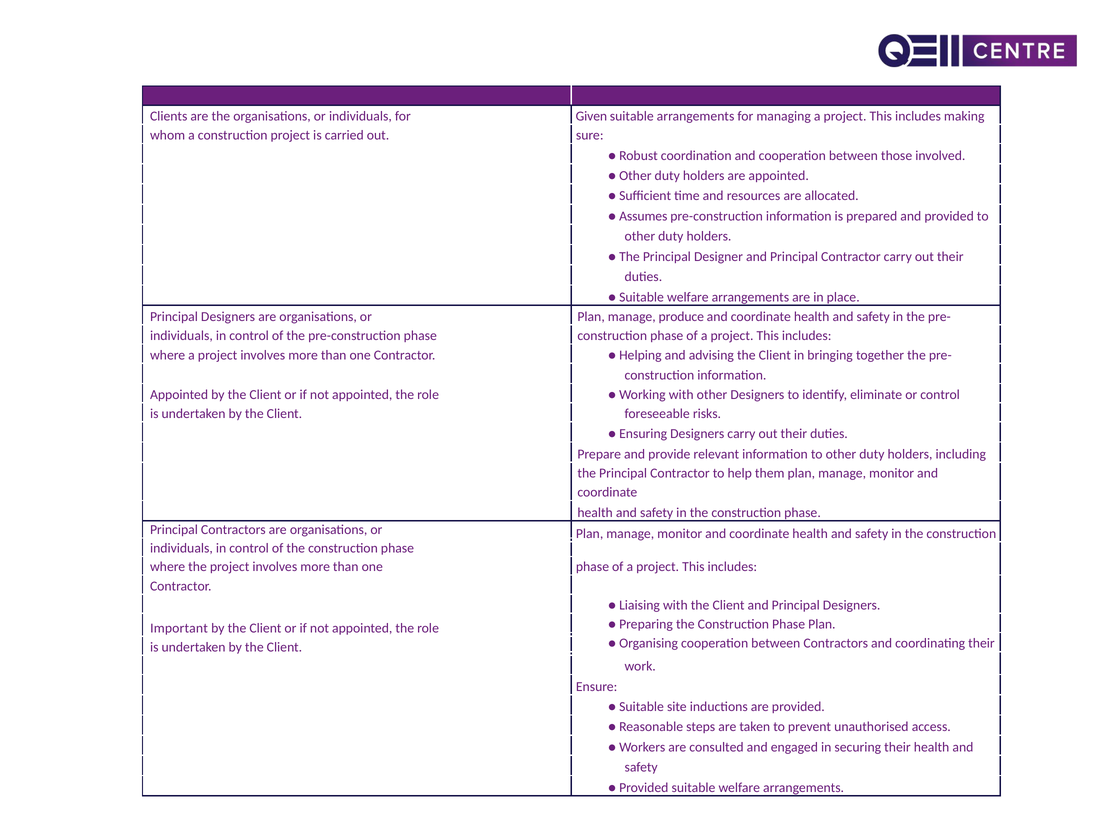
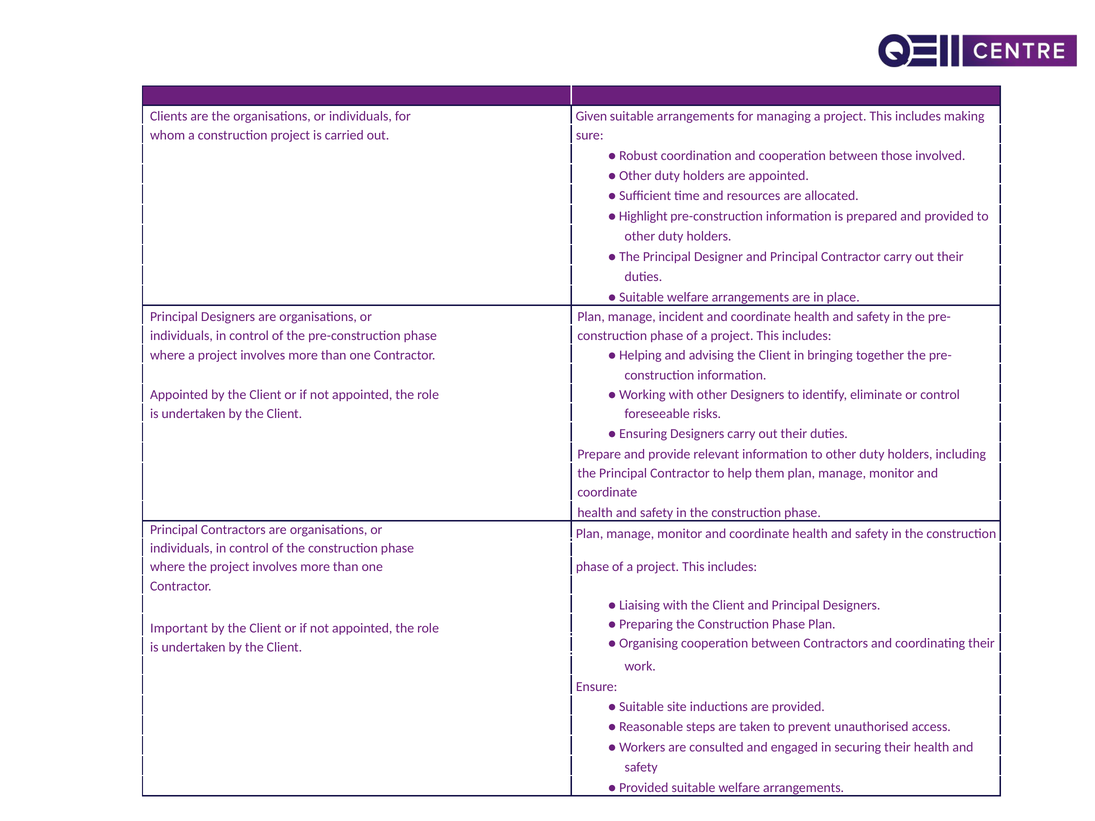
Assumes: Assumes -> Highlight
produce: produce -> incident
